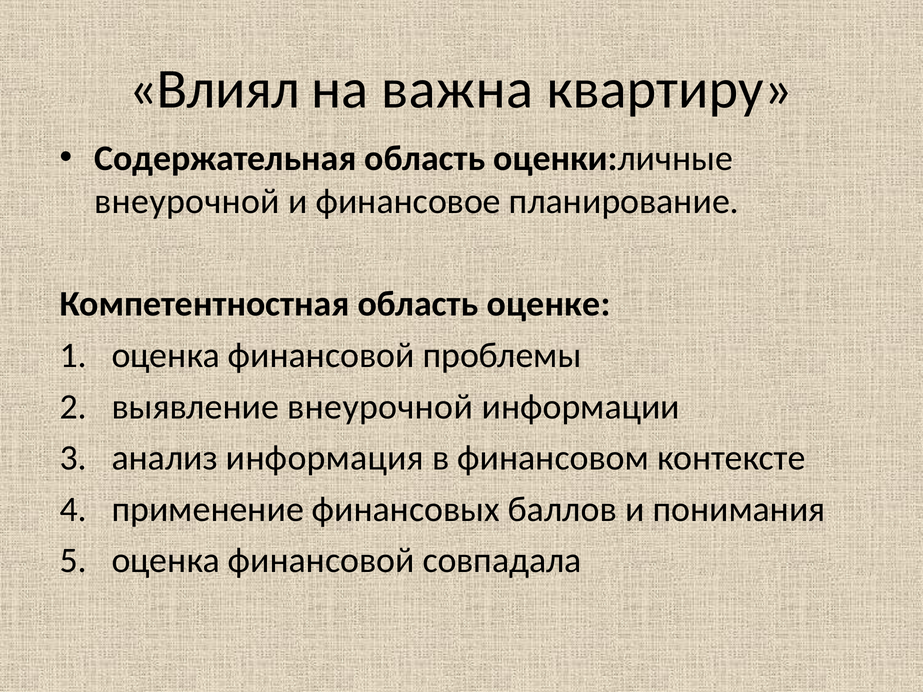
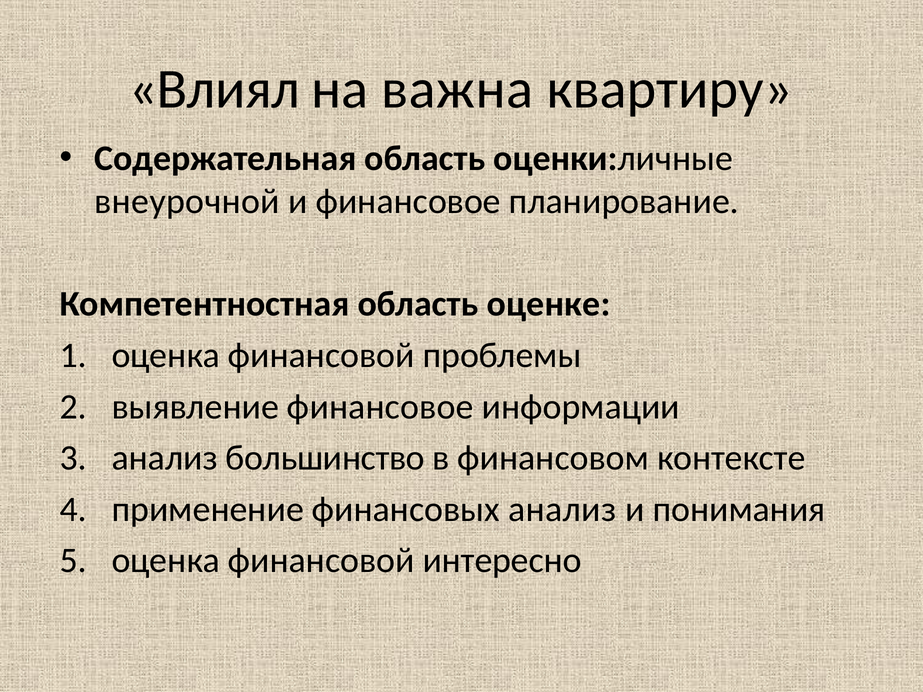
выявление внеурочной: внеурочной -> финансовое
информация: информация -> большинство
финансовых баллов: баллов -> анализ
совпадала: совпадала -> интересно
